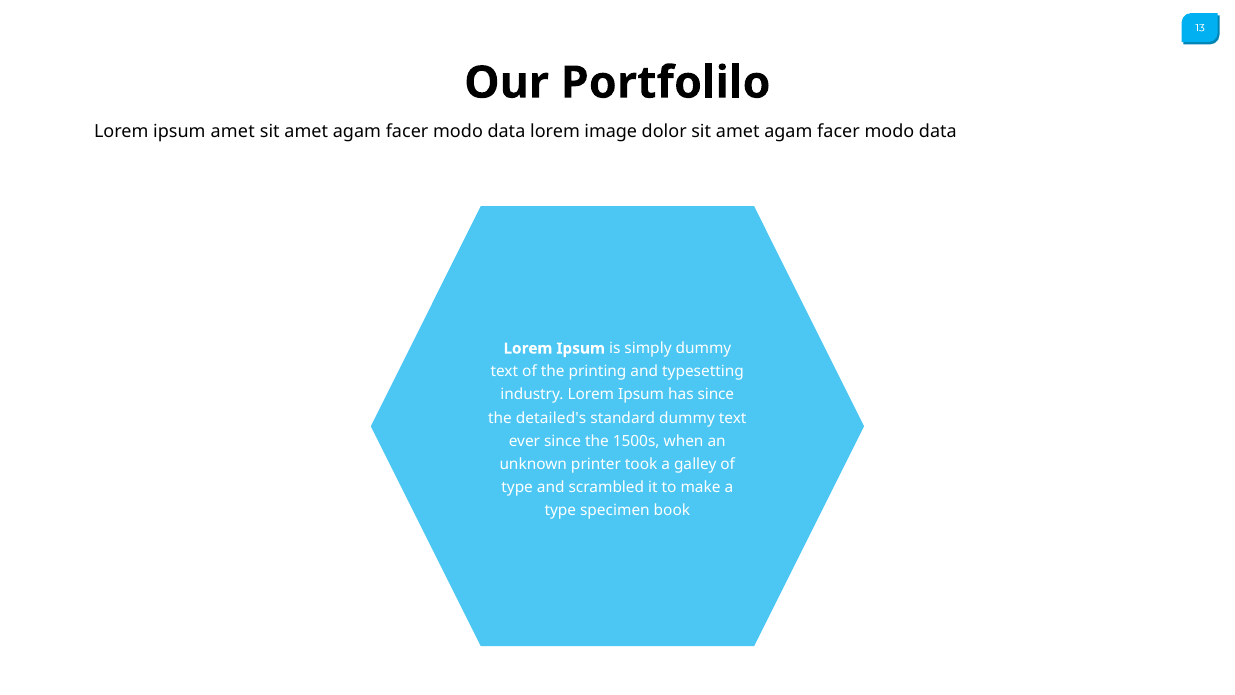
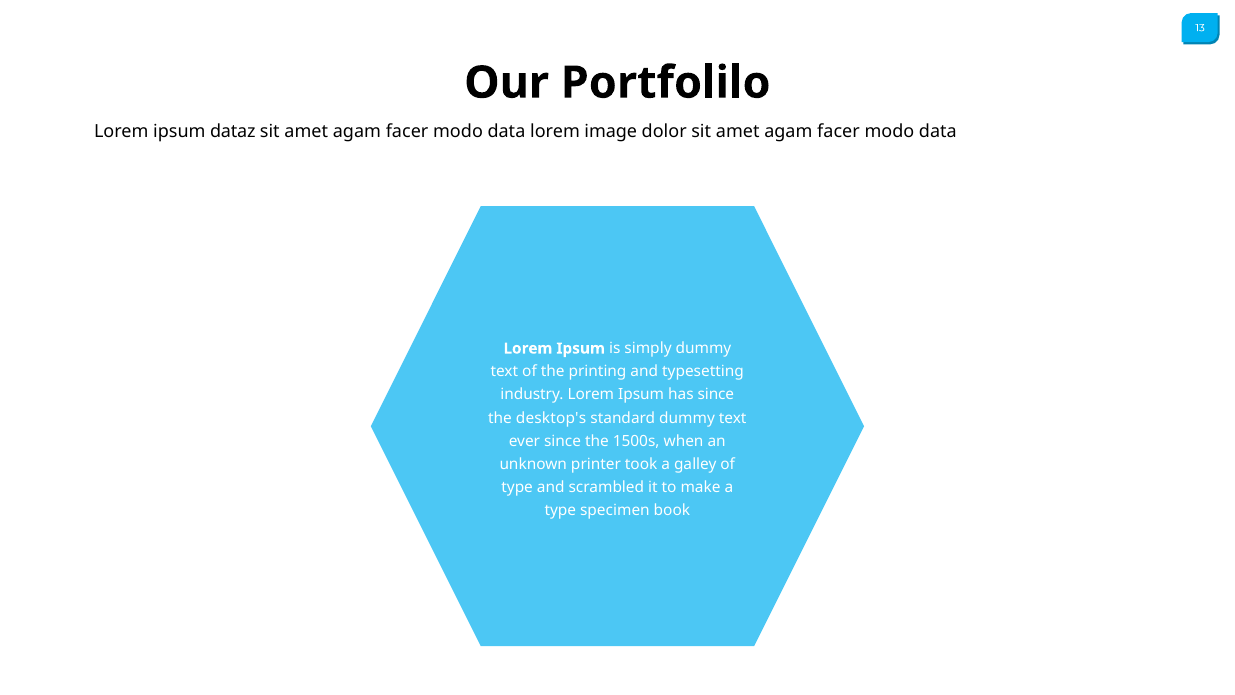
ipsum amet: amet -> dataz
detailed's: detailed's -> desktop's
